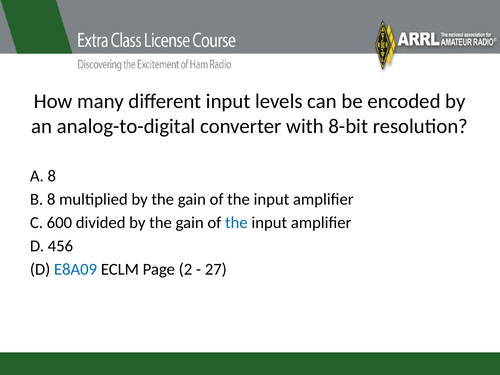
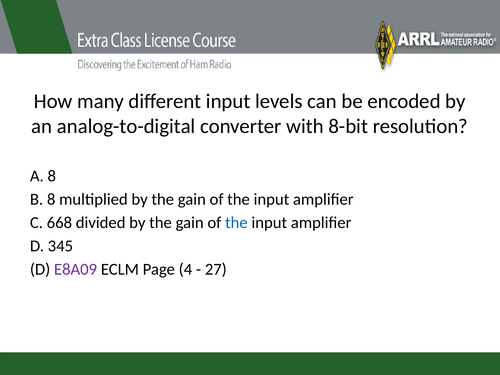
600: 600 -> 668
456: 456 -> 345
E8A09 colour: blue -> purple
2: 2 -> 4
